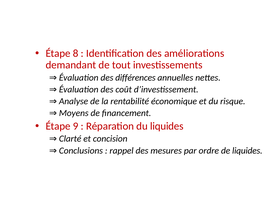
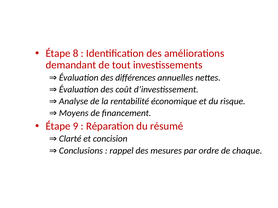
du liquides: liquides -> résumé
de liquides: liquides -> chaque
